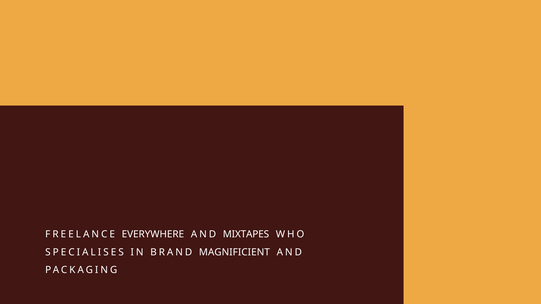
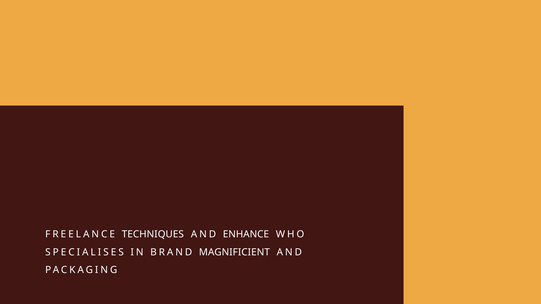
EVERYWHERE: EVERYWHERE -> TECHNIQUES
MIXTAPES: MIXTAPES -> ENHANCE
